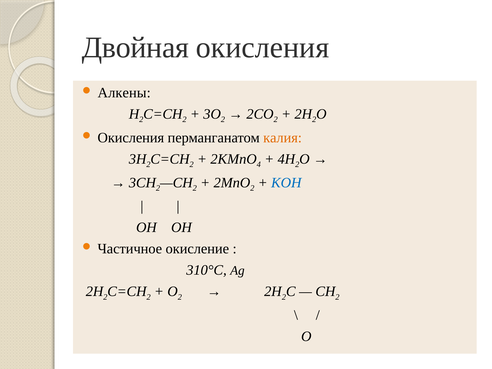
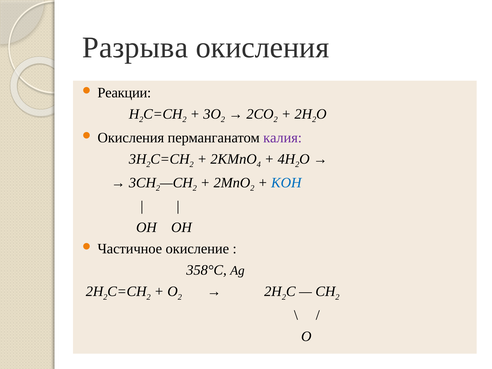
Двойная: Двойная -> Разрыва
Алкены: Алкены -> Реакции
калия colour: orange -> purple
310°C: 310°C -> 358°C
